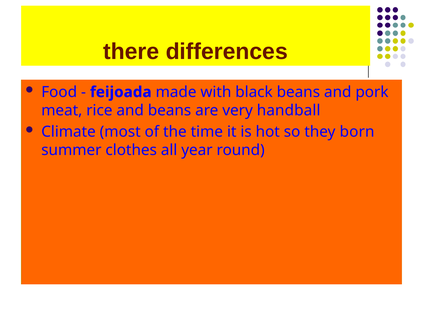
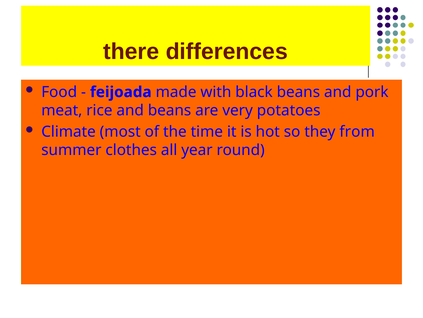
handball at (289, 110): handball -> potatoes
born: born -> from
